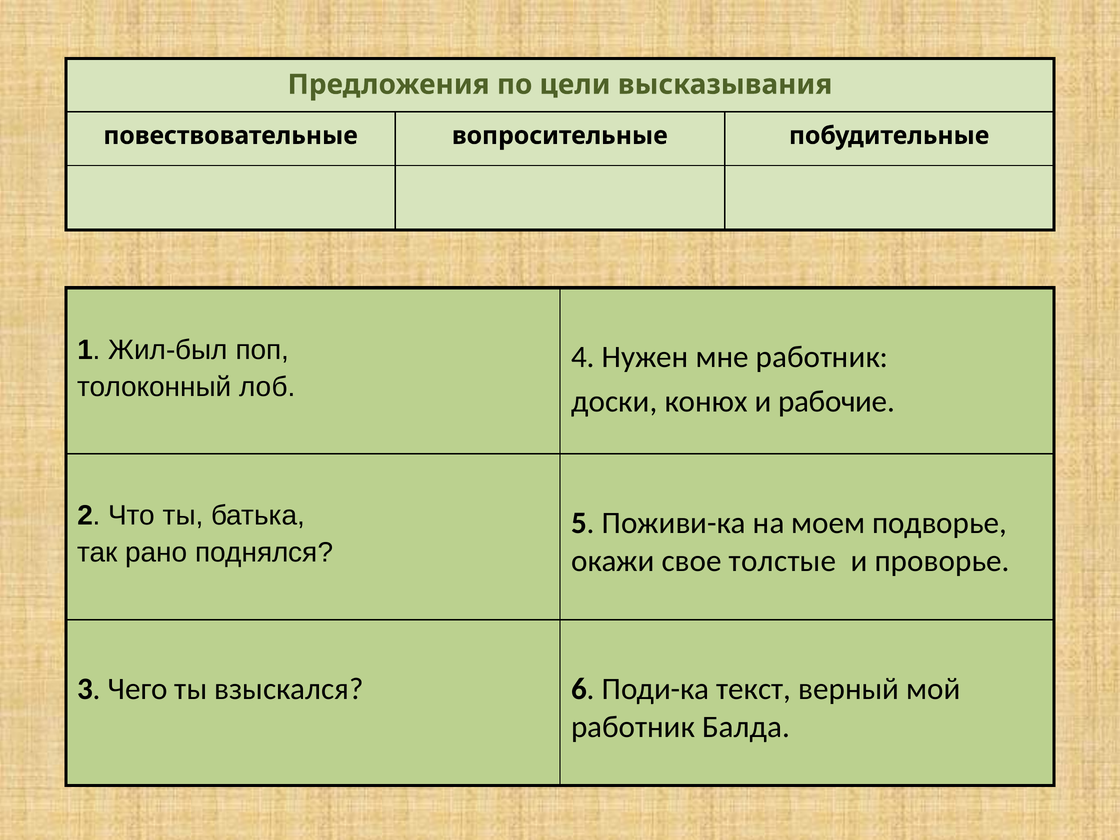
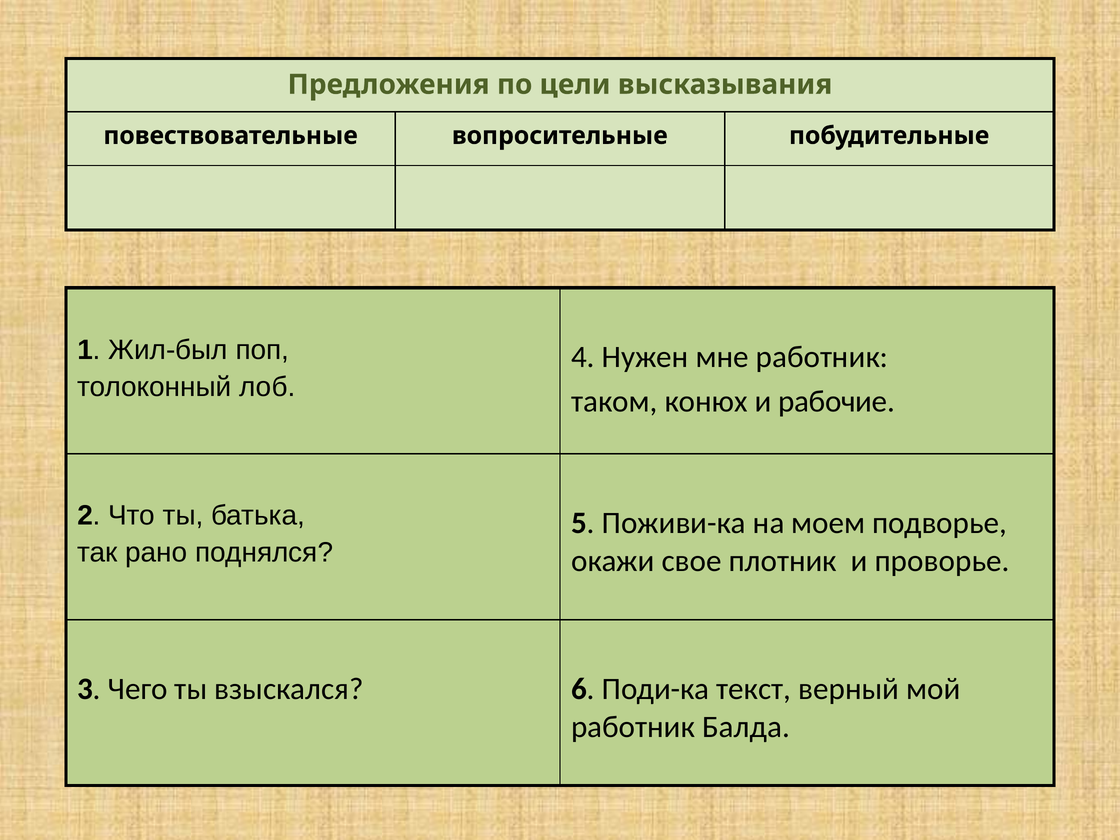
доски: доски -> таком
толстые: толстые -> плотник
